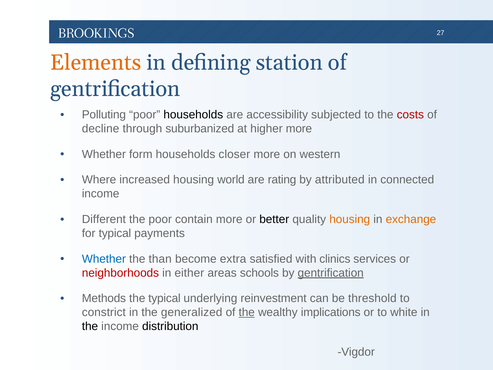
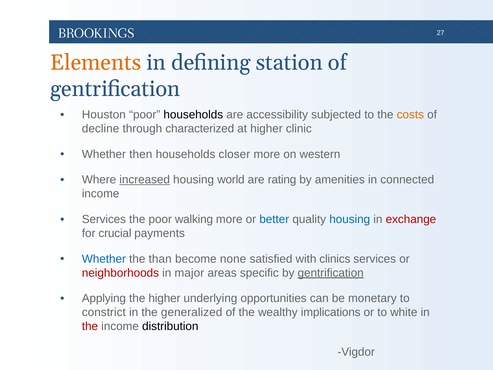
Polluting: Polluting -> Houston
costs colour: red -> orange
suburbanized: suburbanized -> characterized
higher more: more -> clinic
form: form -> then
increased underline: none -> present
attributed: attributed -> amenities
Different at (104, 219): Different -> Services
contain: contain -> walking
better colour: black -> blue
housing at (350, 219) colour: orange -> blue
exchange colour: orange -> red
for typical: typical -> crucial
extra: extra -> none
either: either -> major
schools: schools -> specific
Methods: Methods -> Applying
the typical: typical -> higher
reinvestment: reinvestment -> opportunities
threshold: threshold -> monetary
the at (247, 312) underline: present -> none
the at (90, 326) colour: black -> red
